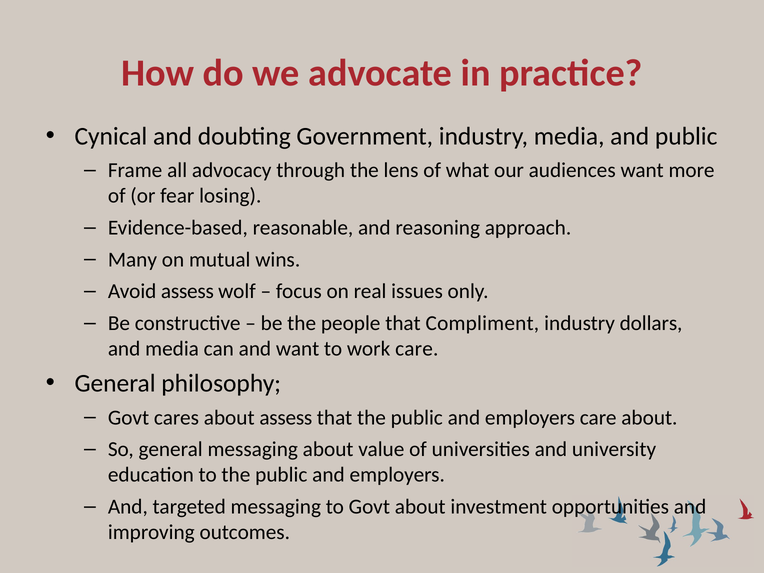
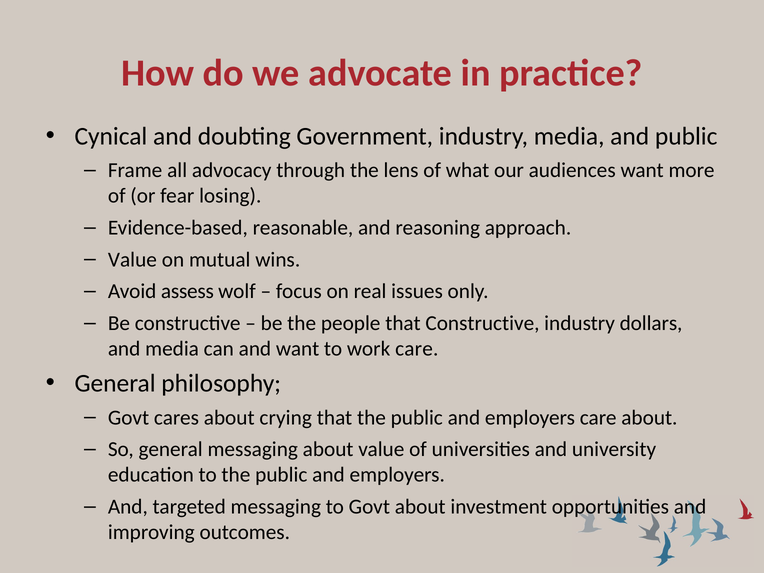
Many at (132, 260): Many -> Value
that Compliment: Compliment -> Constructive
about assess: assess -> crying
